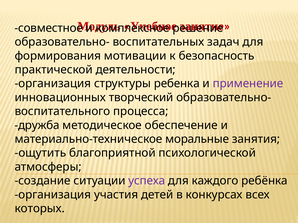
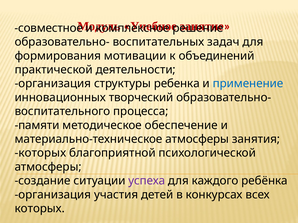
безопасность: безопасность -> объединений
применение colour: purple -> blue
дружба: дружба -> памяти
материально-техническое моральные: моральные -> атмосферы
ощутить at (40, 153): ощутить -> которых
